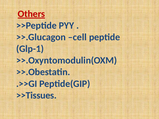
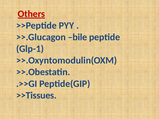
cell: cell -> bile
